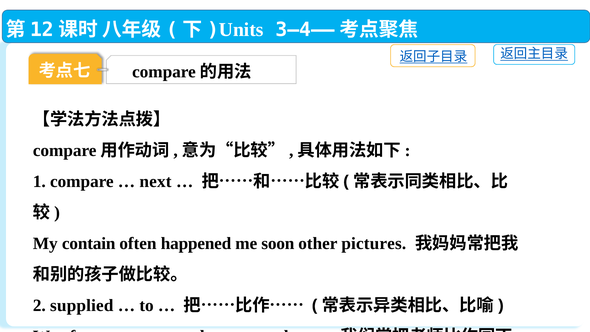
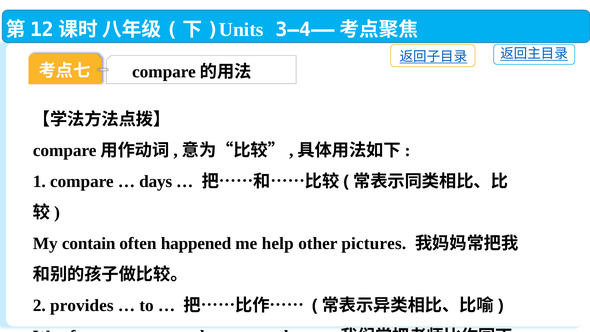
next: next -> days
soon: soon -> help
supplied: supplied -> provides
